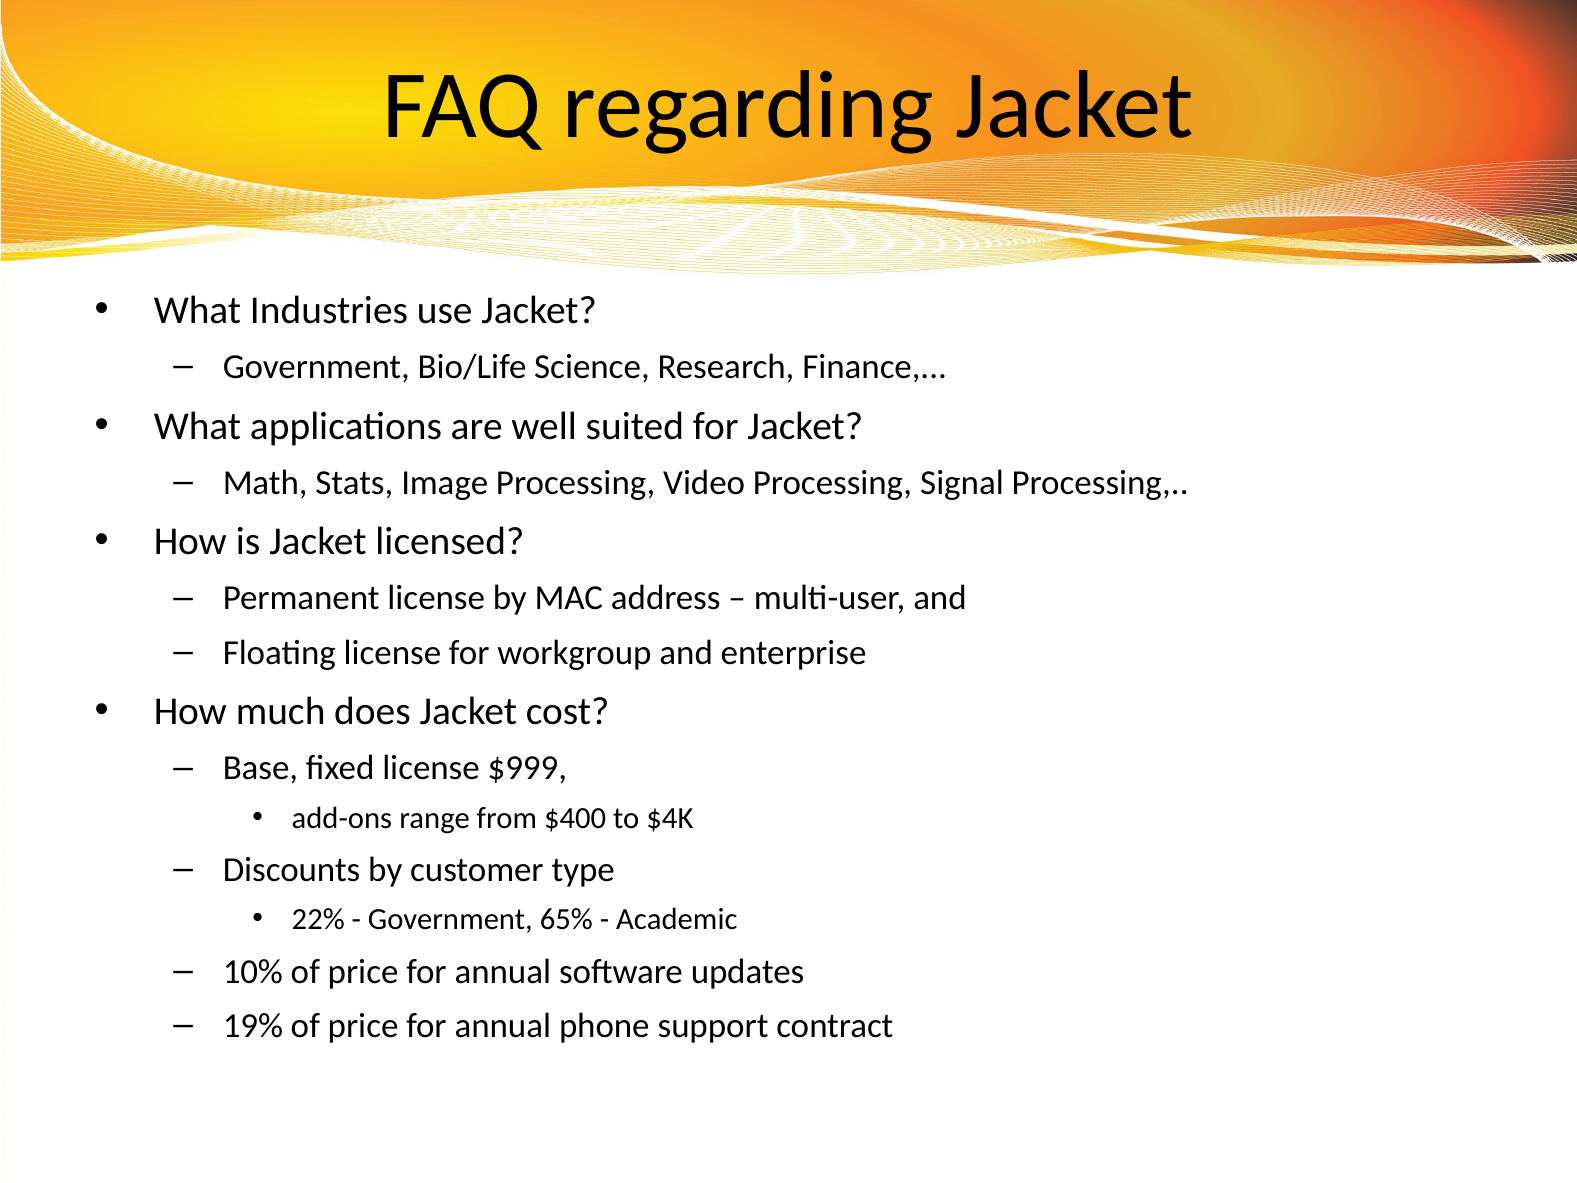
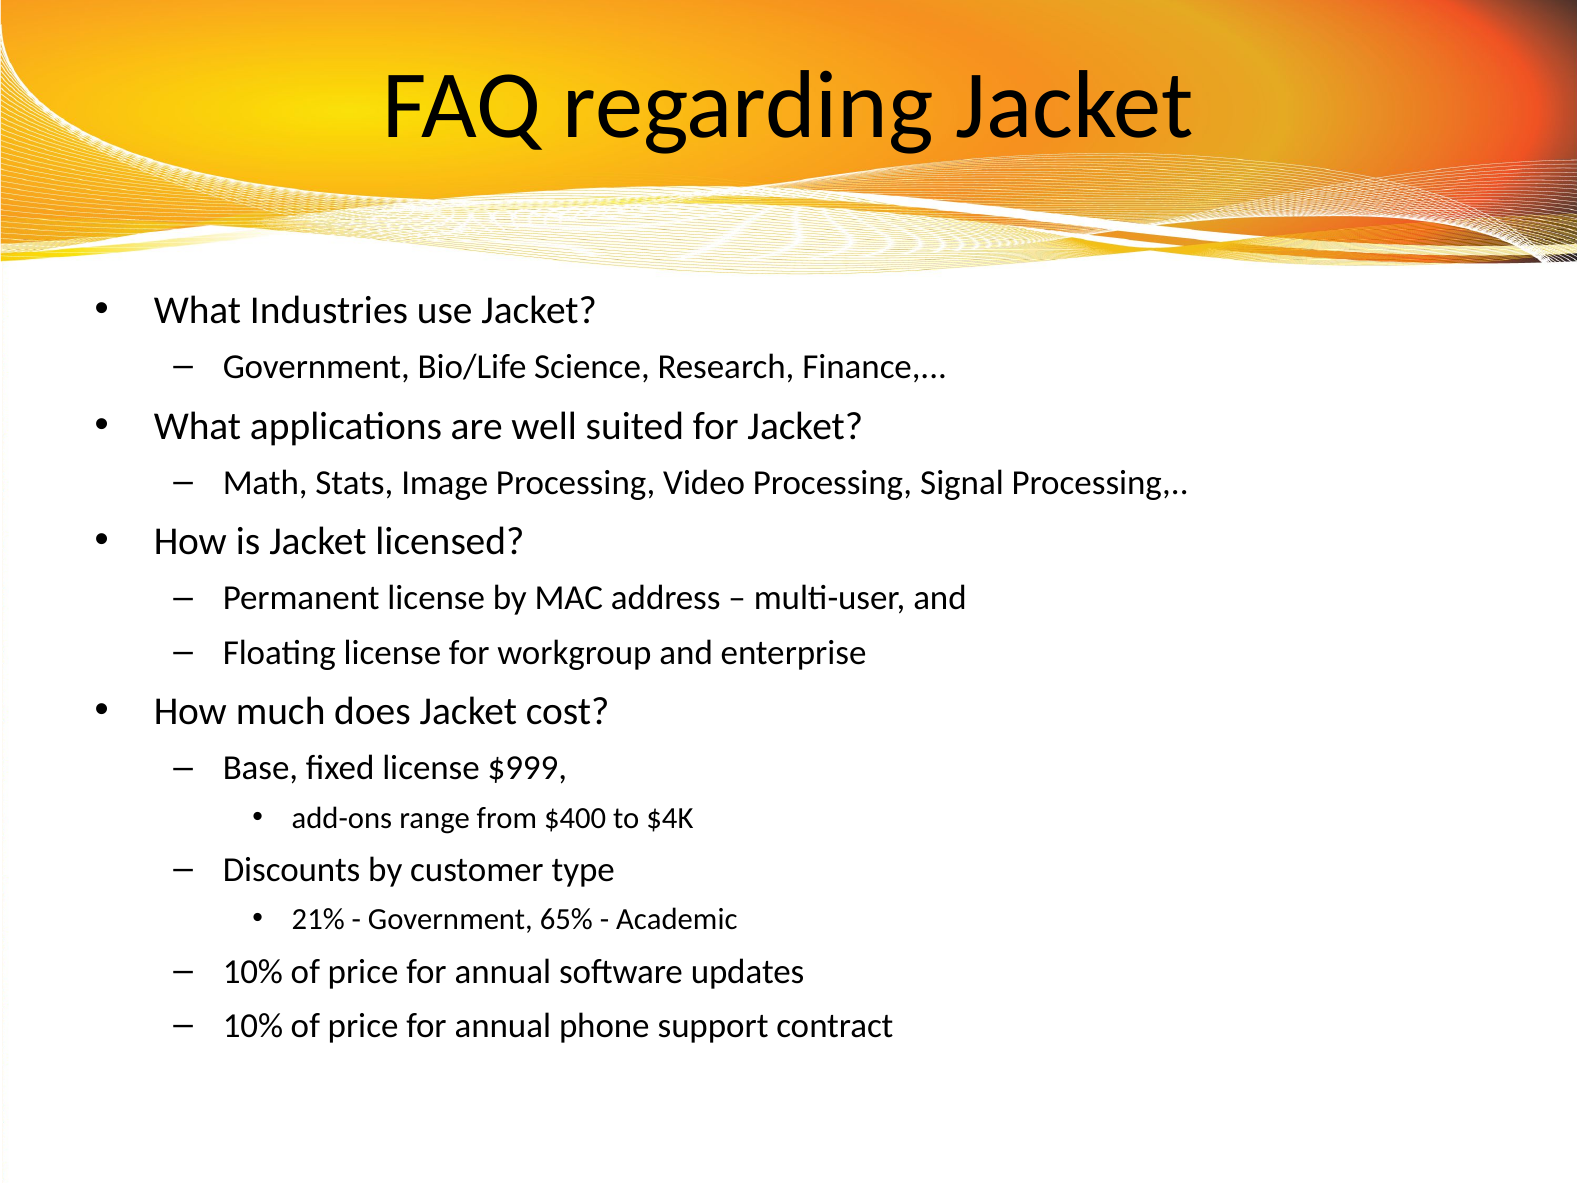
22%: 22% -> 21%
19% at (253, 1026): 19% -> 10%
